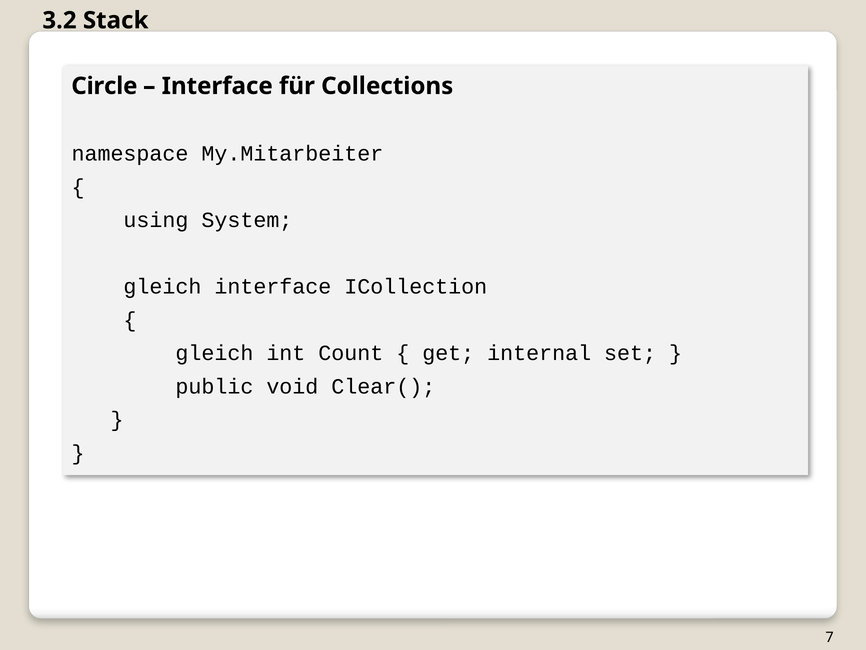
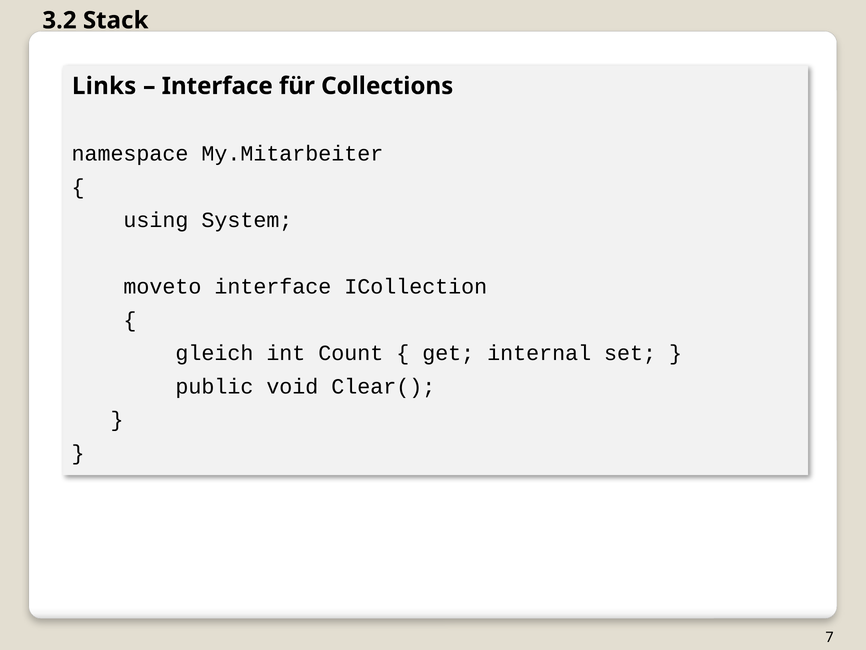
Circle: Circle -> Links
gleich at (162, 287): gleich -> moveto
